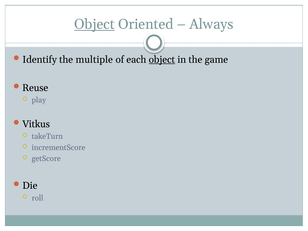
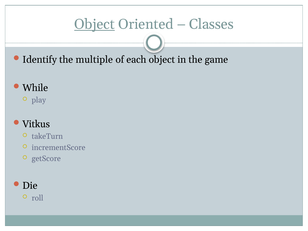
Always: Always -> Classes
object at (162, 60) underline: present -> none
Reuse: Reuse -> While
